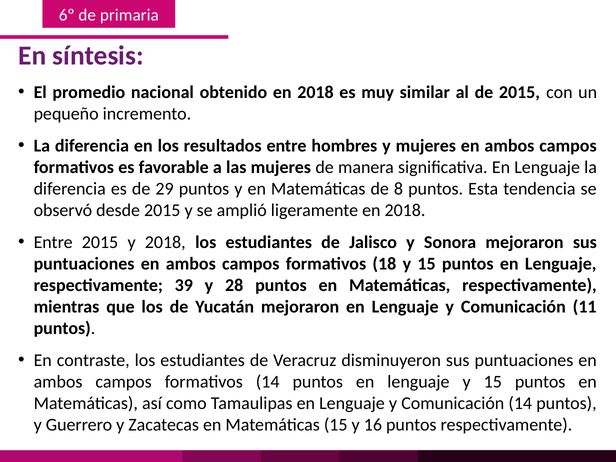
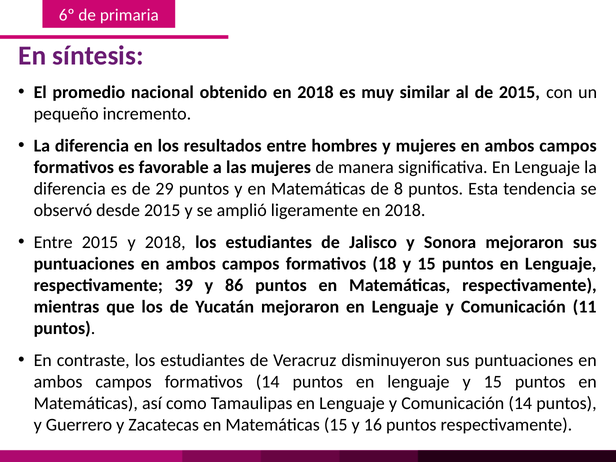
28: 28 -> 86
